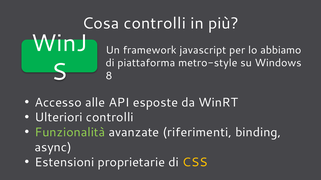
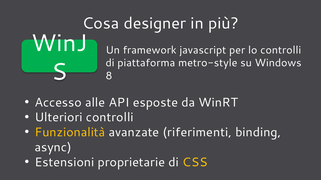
Cosa controlli: controlli -> designer
lo abbiamo: abbiamo -> controlli
Funzionalità colour: light green -> yellow
